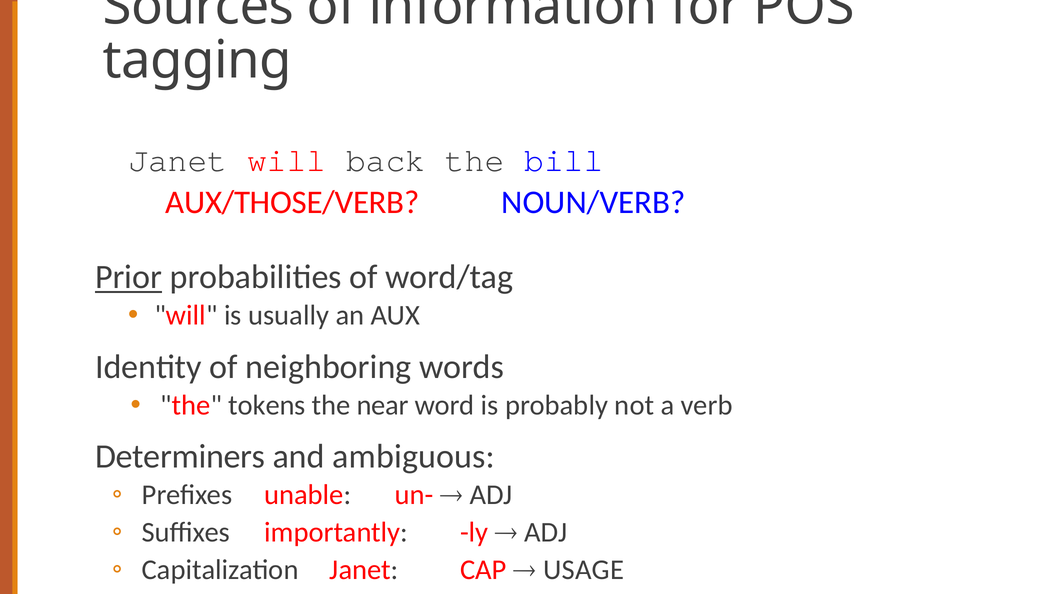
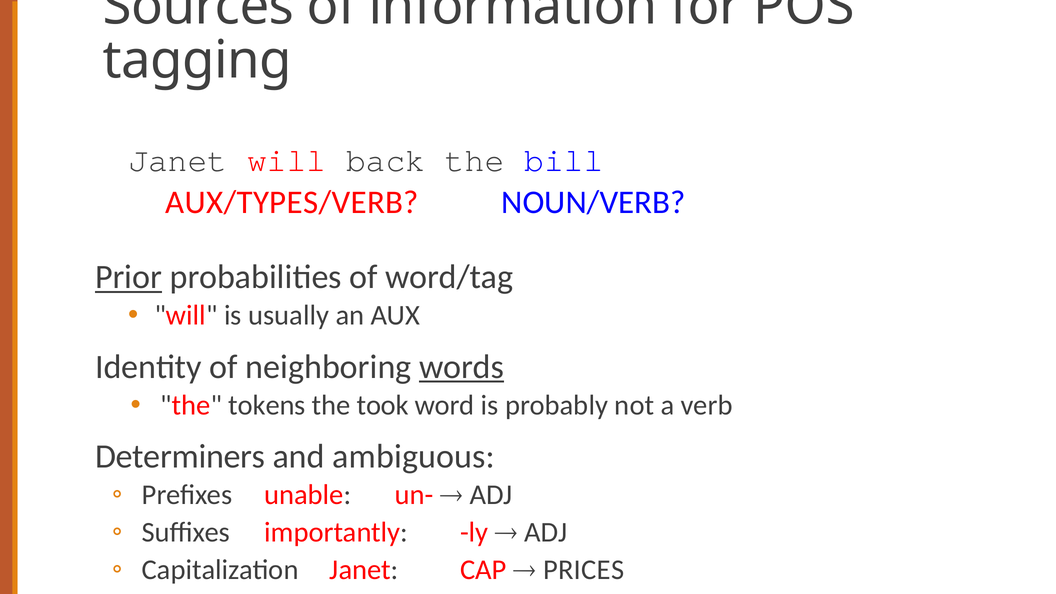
AUX/THOSE/VERB: AUX/THOSE/VERB -> AUX/TYPES/VERB
words underline: none -> present
near: near -> took
USAGE: USAGE -> PRICES
